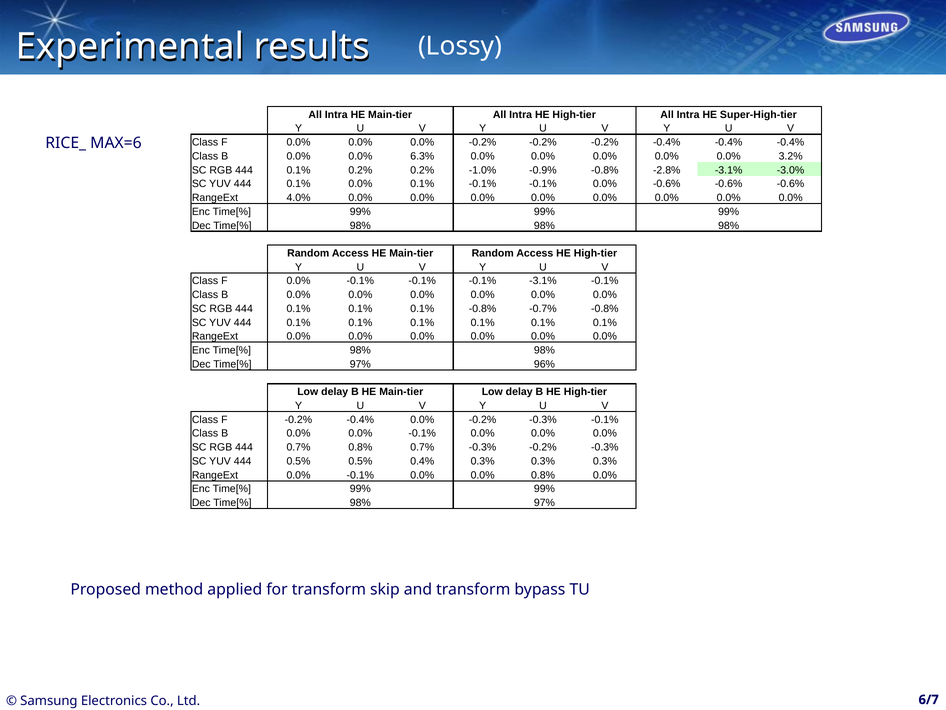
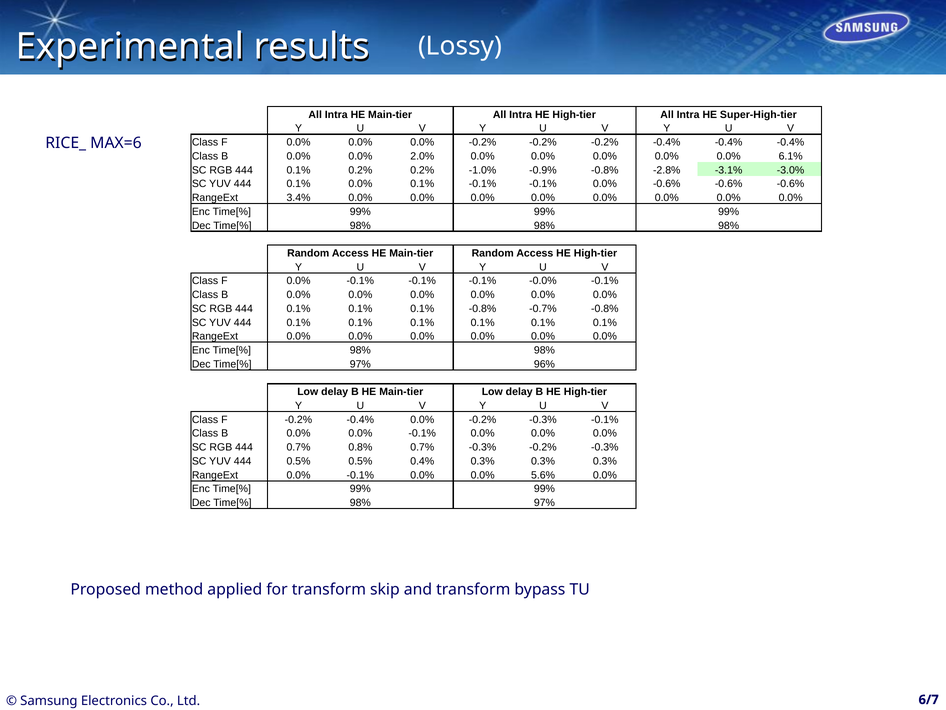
6.3%: 6.3% -> 2.0%
3.2%: 3.2% -> 6.1%
4.0%: 4.0% -> 3.4%
-0.1% -3.1%: -3.1% -> -0.0%
0.0% 0.8%: 0.8% -> 5.6%
